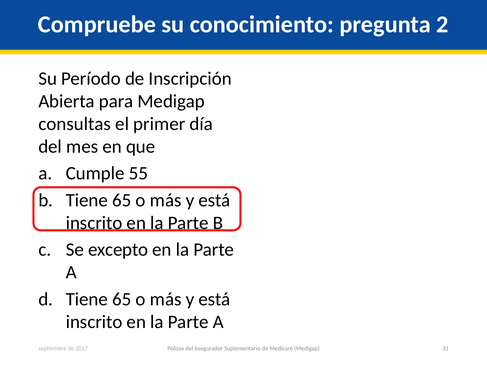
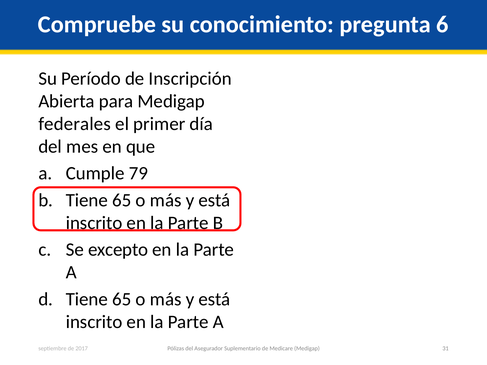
2: 2 -> 6
consultas: consultas -> federales
55: 55 -> 79
